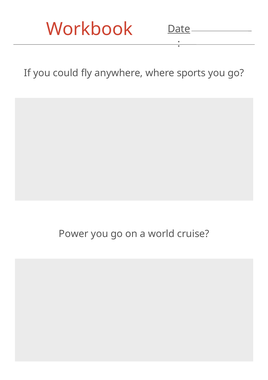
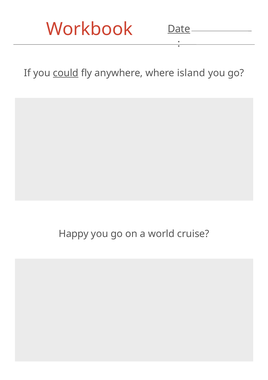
could underline: none -> present
sports: sports -> island
Power: Power -> Happy
